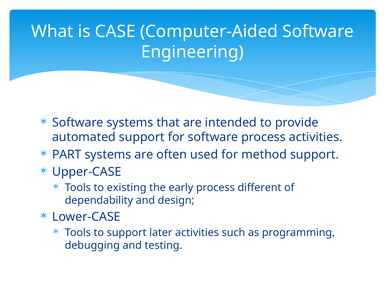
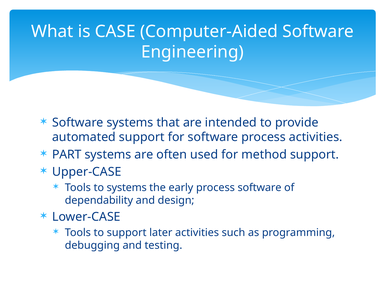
to existing: existing -> systems
process different: different -> software
